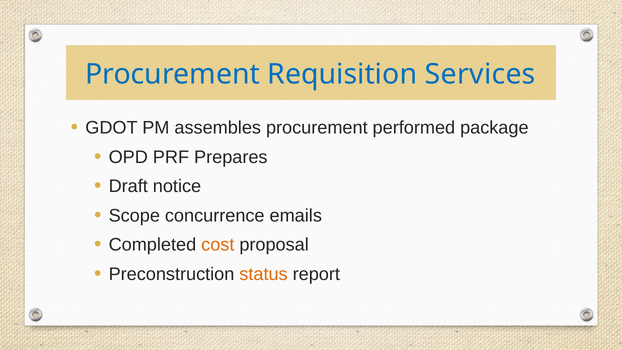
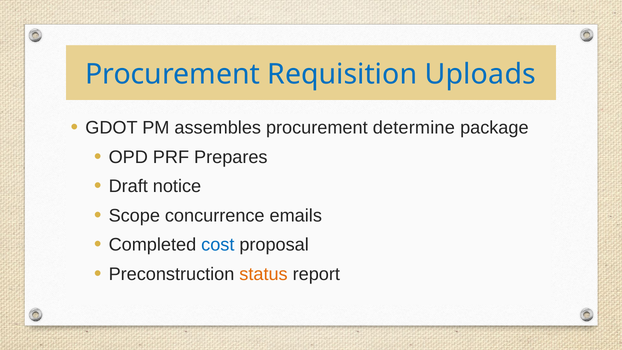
Services: Services -> Uploads
performed: performed -> determine
cost colour: orange -> blue
